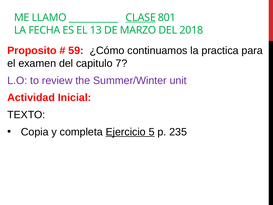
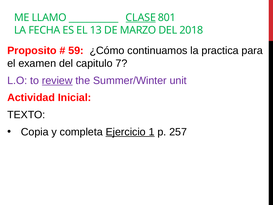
review underline: none -> present
5: 5 -> 1
235: 235 -> 257
